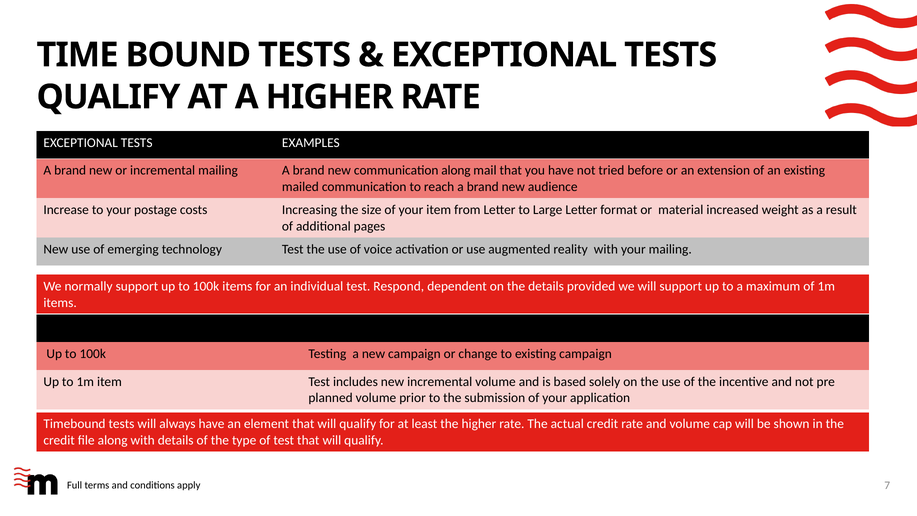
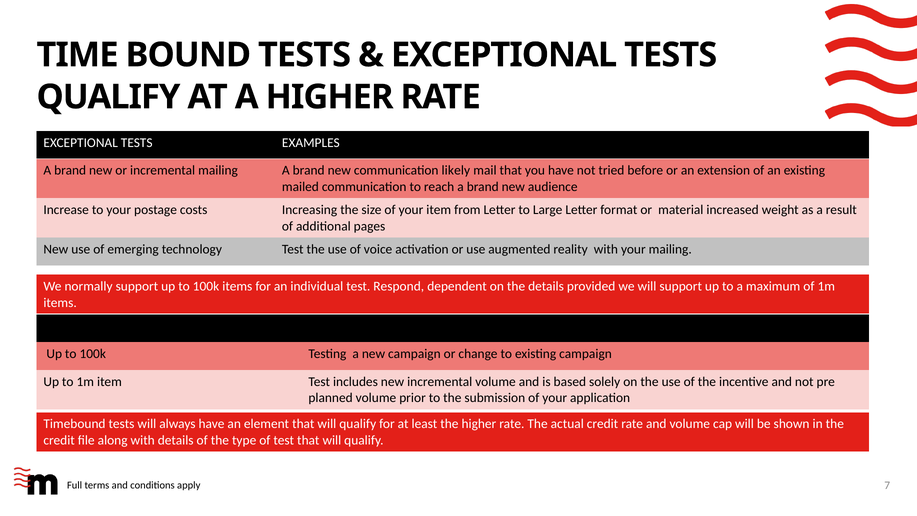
communication along: along -> likely
